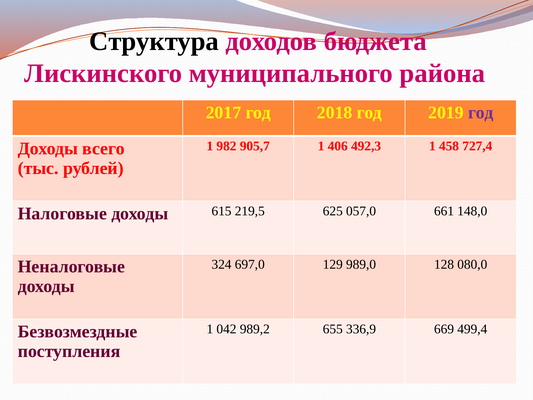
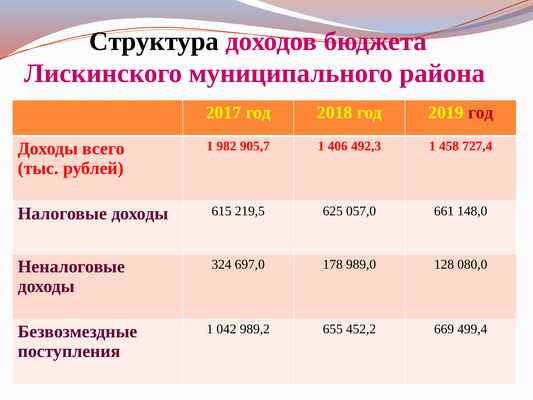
год at (481, 113) colour: purple -> red
129: 129 -> 178
336,9: 336,9 -> 452,2
